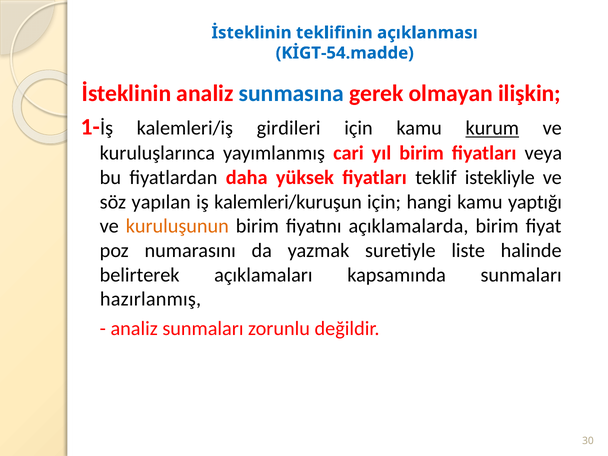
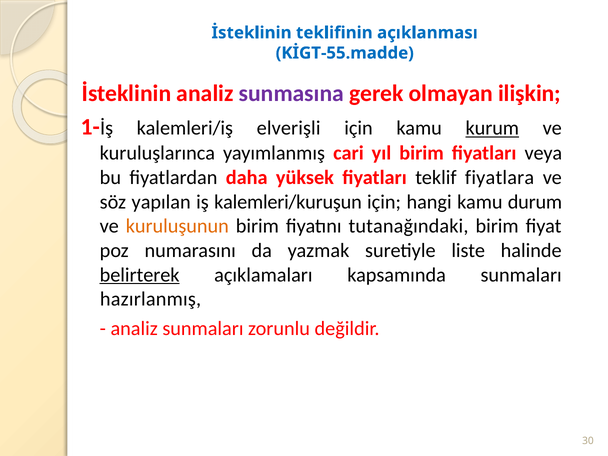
KİGT-54.madde: KİGT-54.madde -> KİGT-55.madde
sunmasına colour: blue -> purple
girdileri: girdileri -> elverişli
istekliyle: istekliyle -> fiyatlara
yaptığı: yaptığı -> durum
açıklamalarda: açıklamalarda -> tutanağındaki
belirterek underline: none -> present
